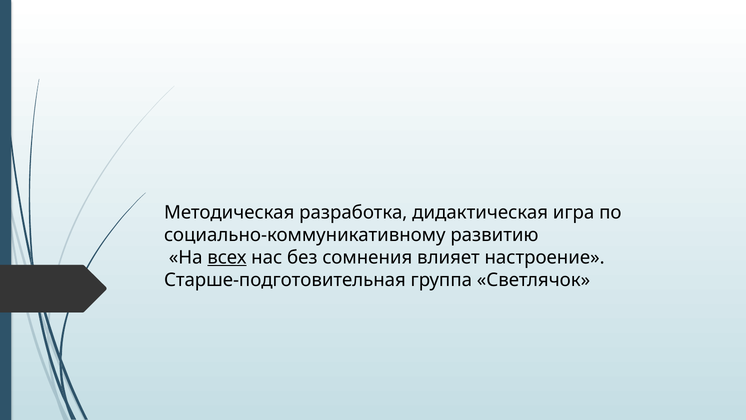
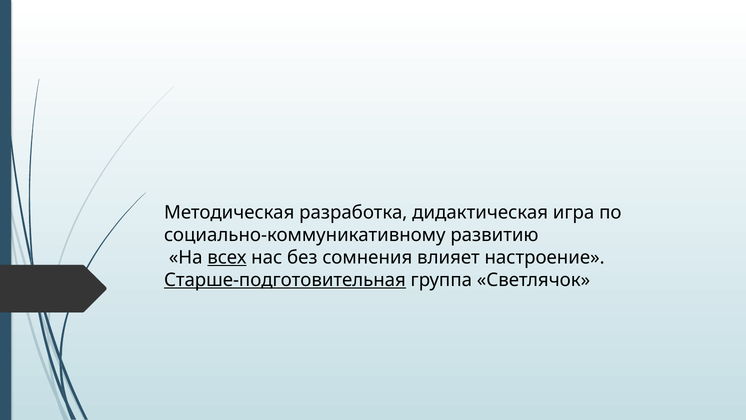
Старше-подготовительная underline: none -> present
